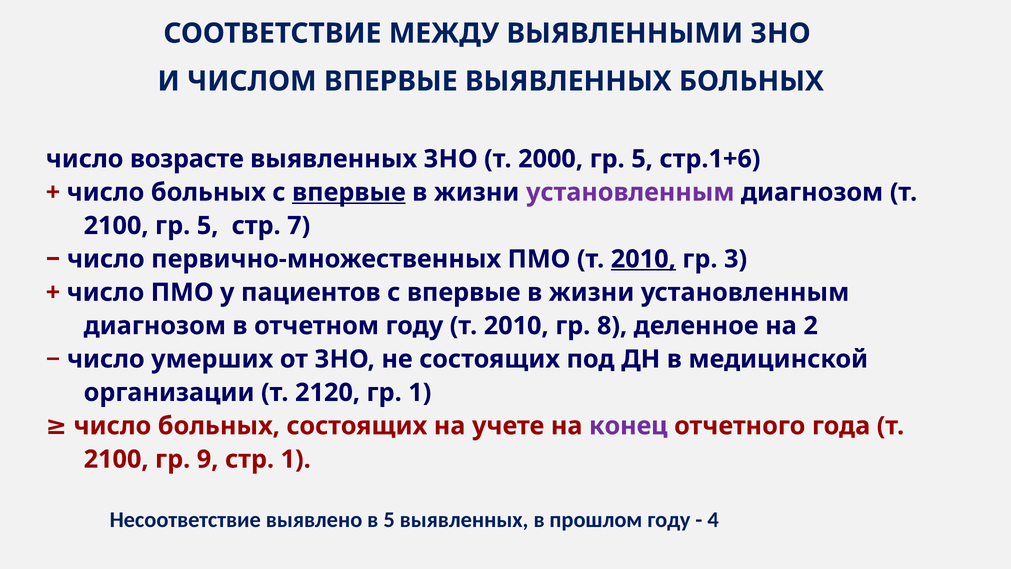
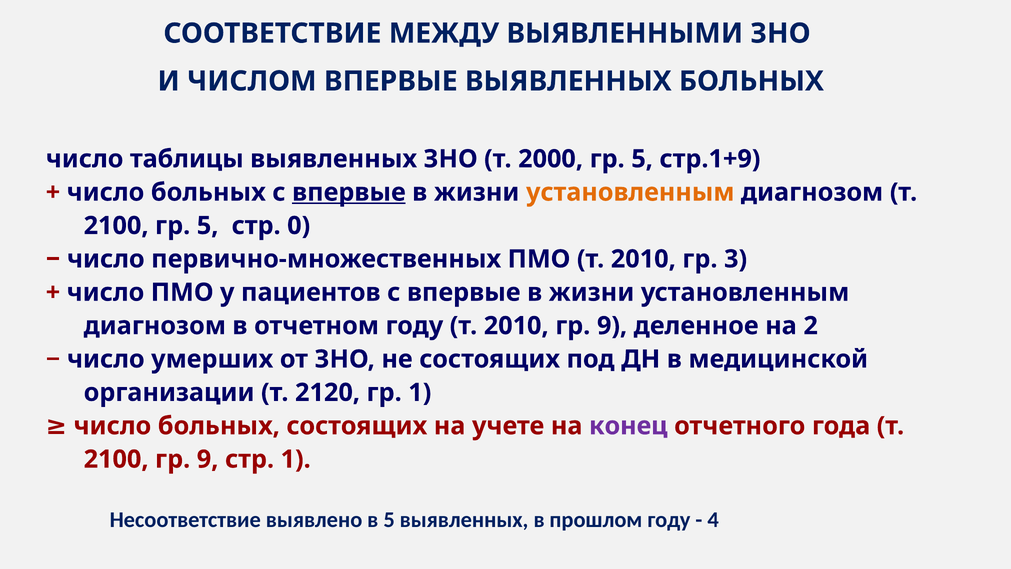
возрасте: возрасте -> таблицы
стр.1+6: стр.1+6 -> стр.1+9
установленным at (630, 192) colour: purple -> orange
7: 7 -> 0
2010 at (643, 259) underline: present -> none
2010 гр 8: 8 -> 9
